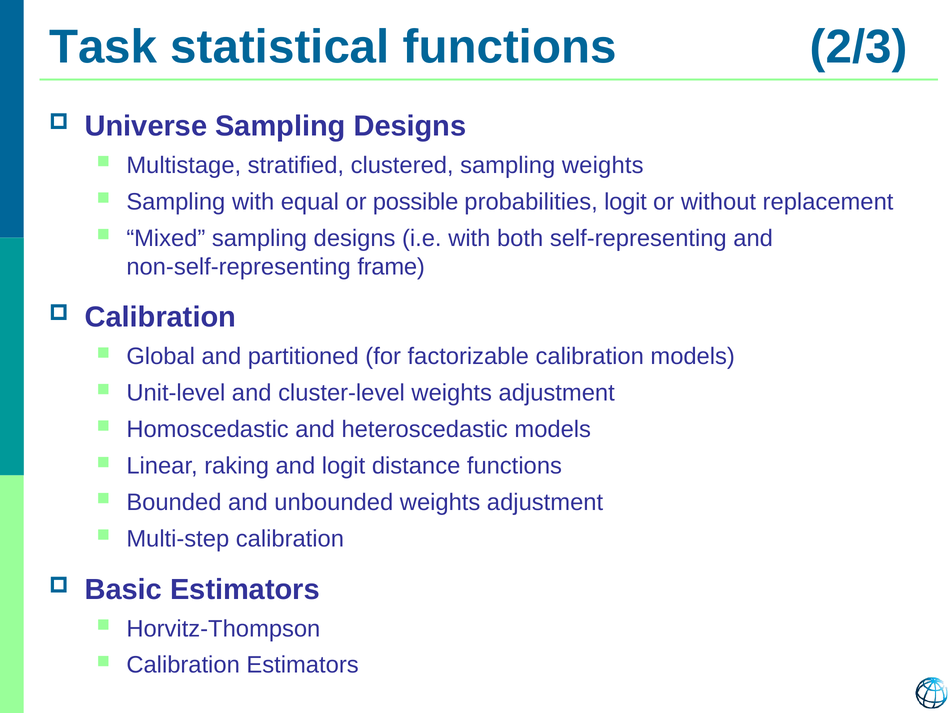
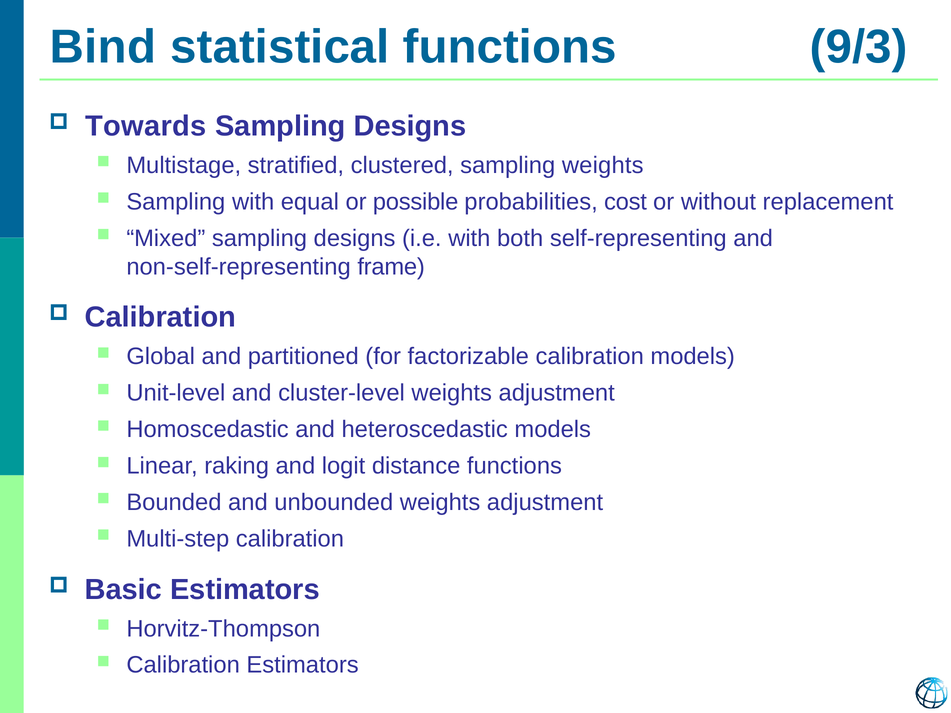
Task: Task -> Bind
2/3: 2/3 -> 9/3
Universe: Universe -> Towards
probabilities logit: logit -> cost
